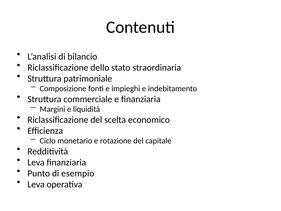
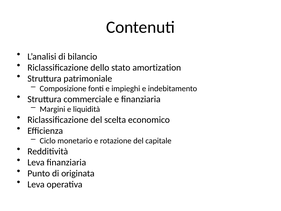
straordinaria: straordinaria -> amortization
esempio: esempio -> originata
